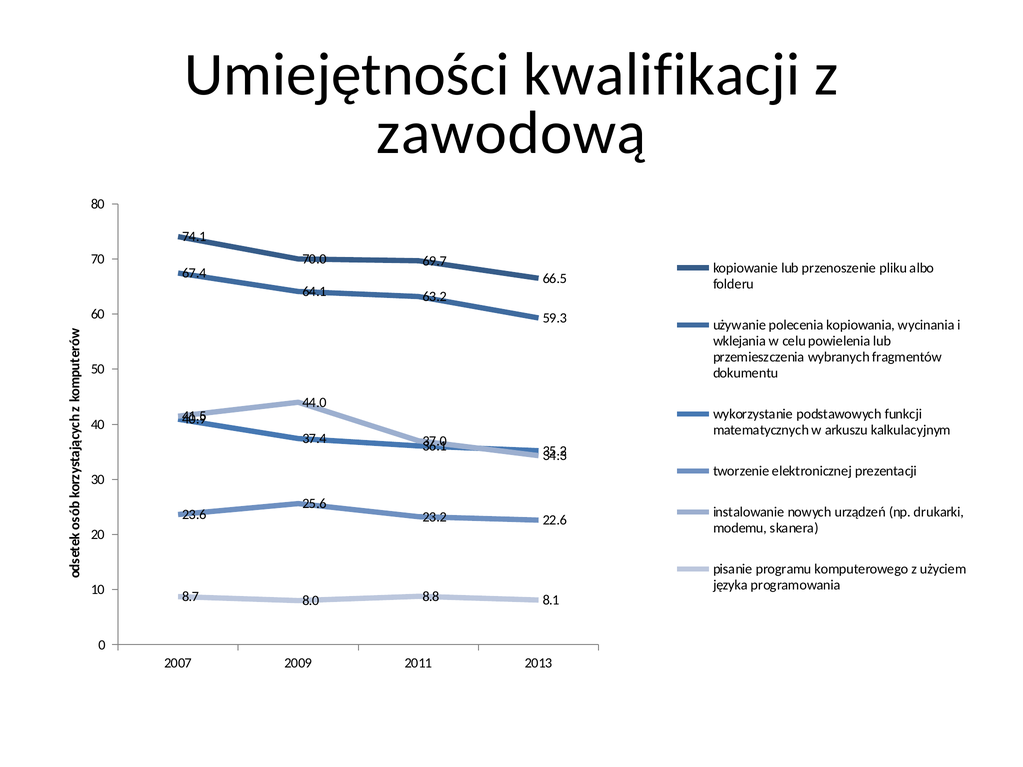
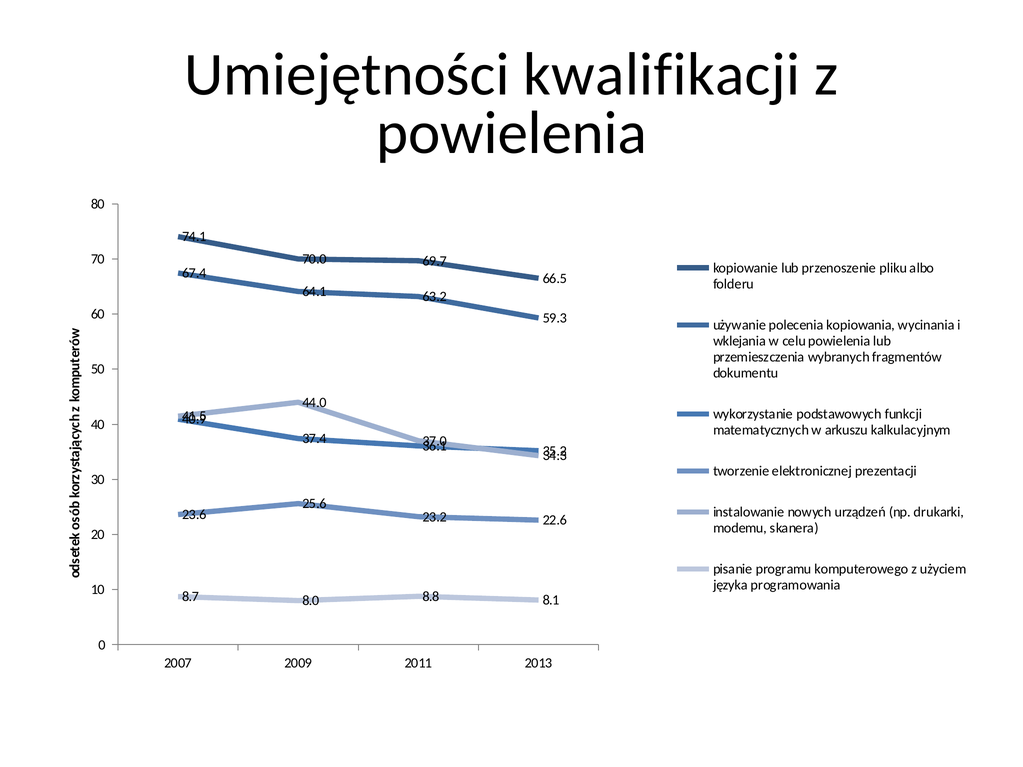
zawodową at (511, 133): zawodową -> powielenia
